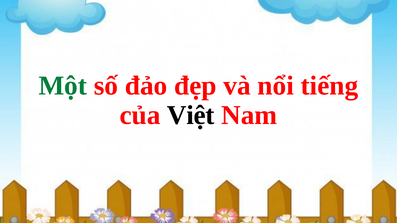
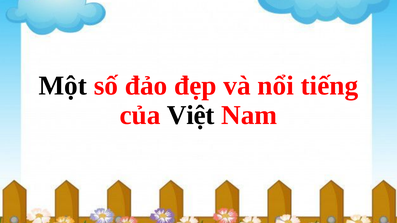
Một colour: green -> black
